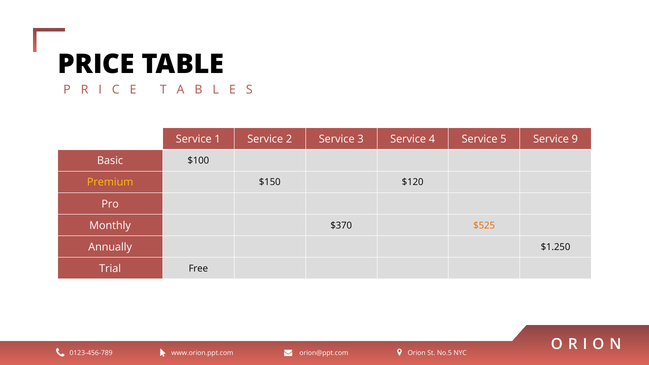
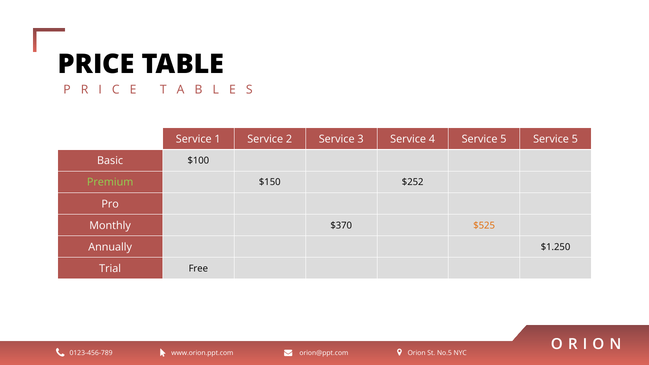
5 Service 9: 9 -> 5
Premium colour: yellow -> light green
$120: $120 -> $252
